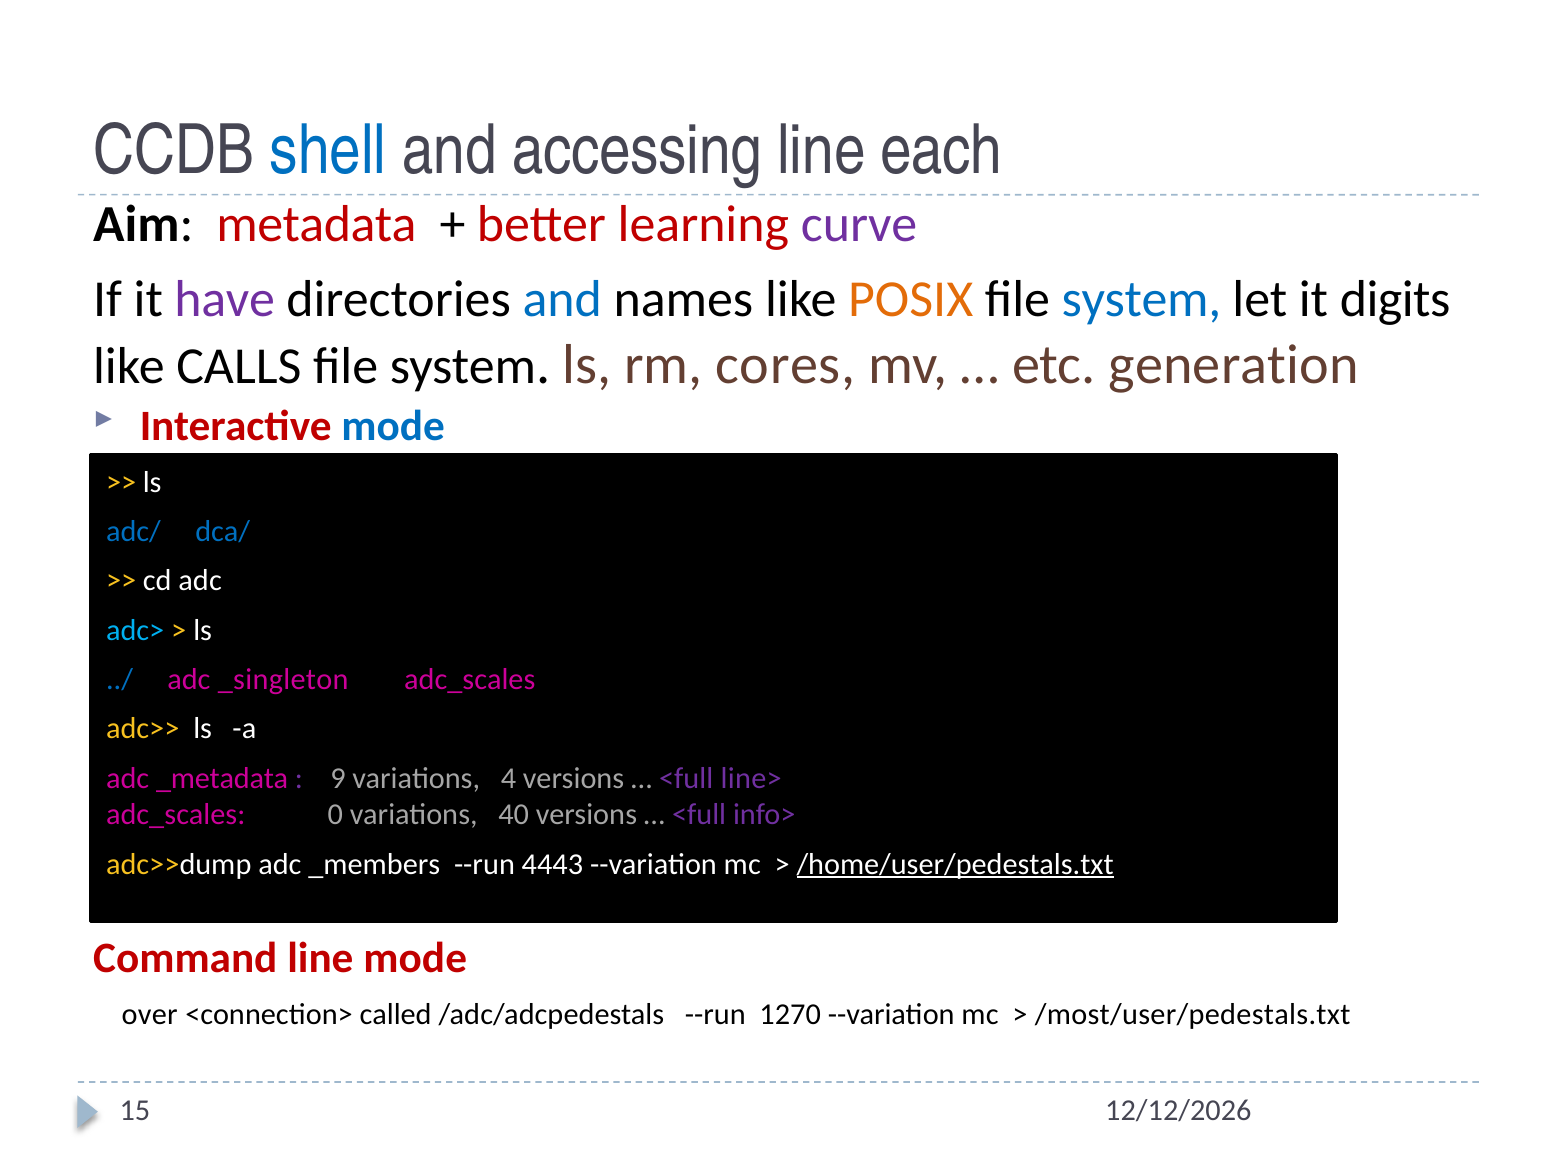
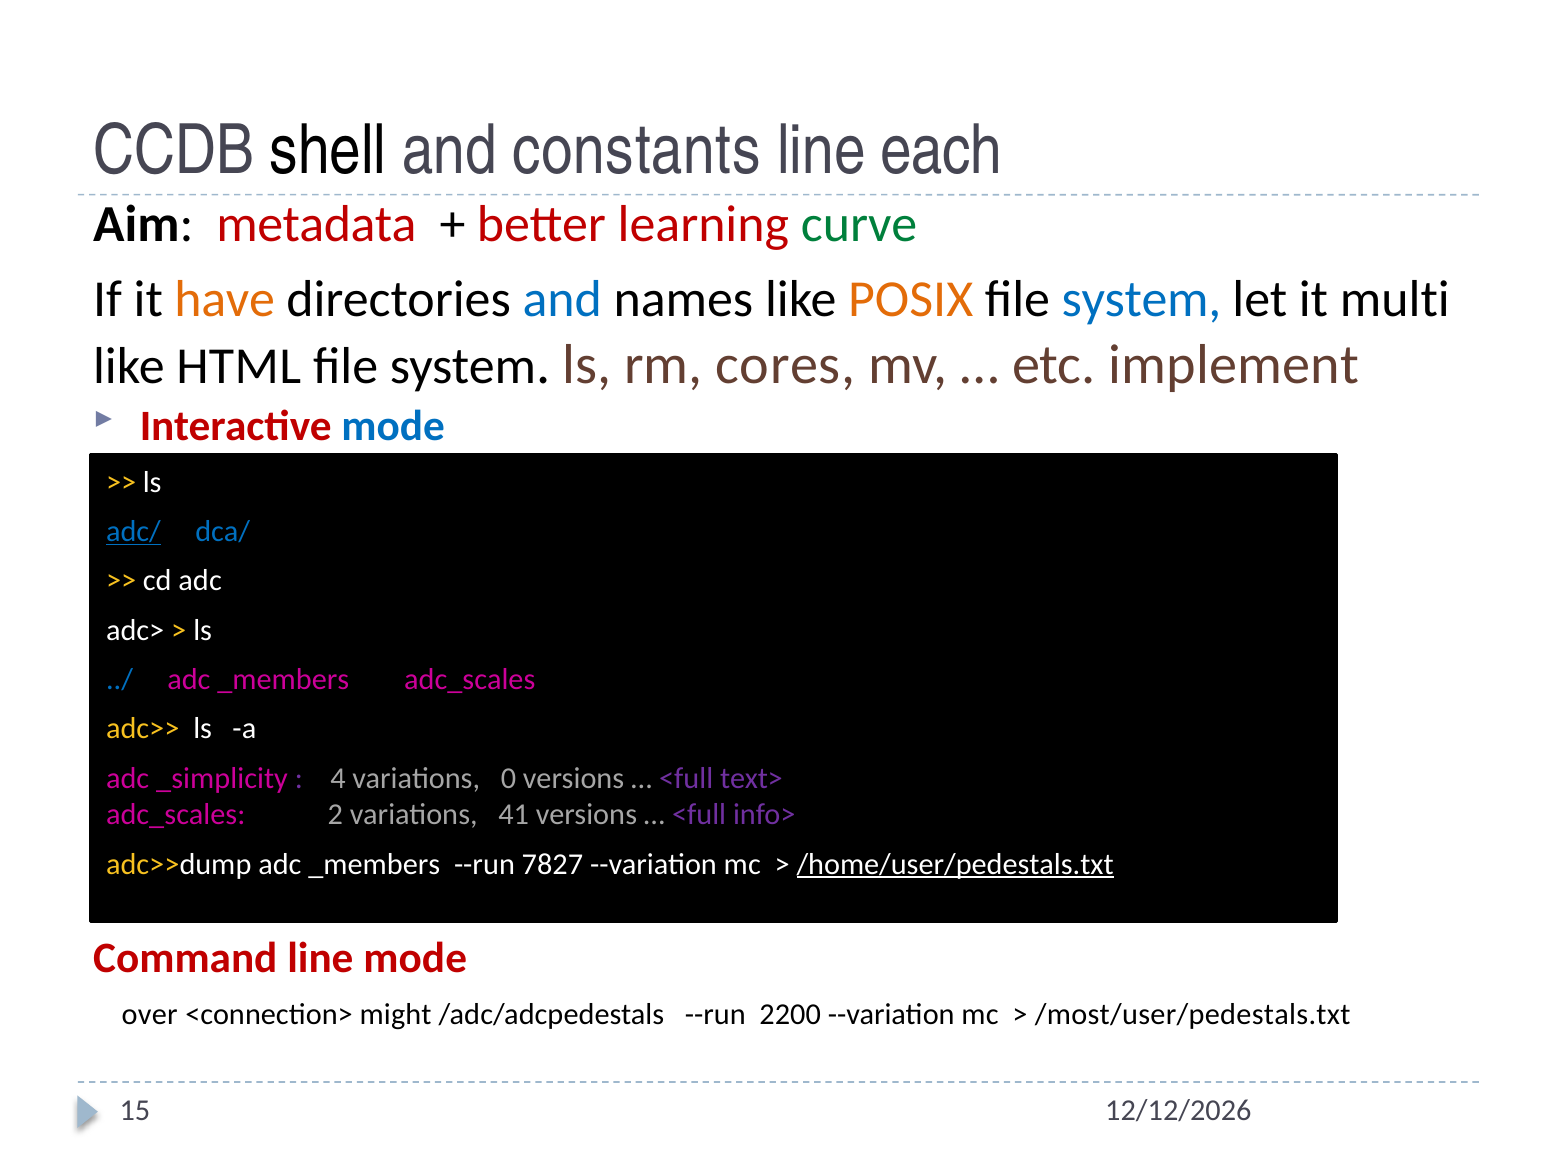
shell colour: blue -> black
accessing: accessing -> constants
curve colour: purple -> green
have colour: purple -> orange
digits: digits -> multi
CALLS: CALLS -> HTML
generation: generation -> implement
adc/ underline: none -> present
adc> colour: light blue -> white
_singleton at (283, 679): _singleton -> _members
_metadata: _metadata -> _simplicity
9: 9 -> 4
4: 4 -> 0
line>: line> -> text>
0: 0 -> 2
40: 40 -> 41
4443: 4443 -> 7827
called: called -> might
1270: 1270 -> 2200
